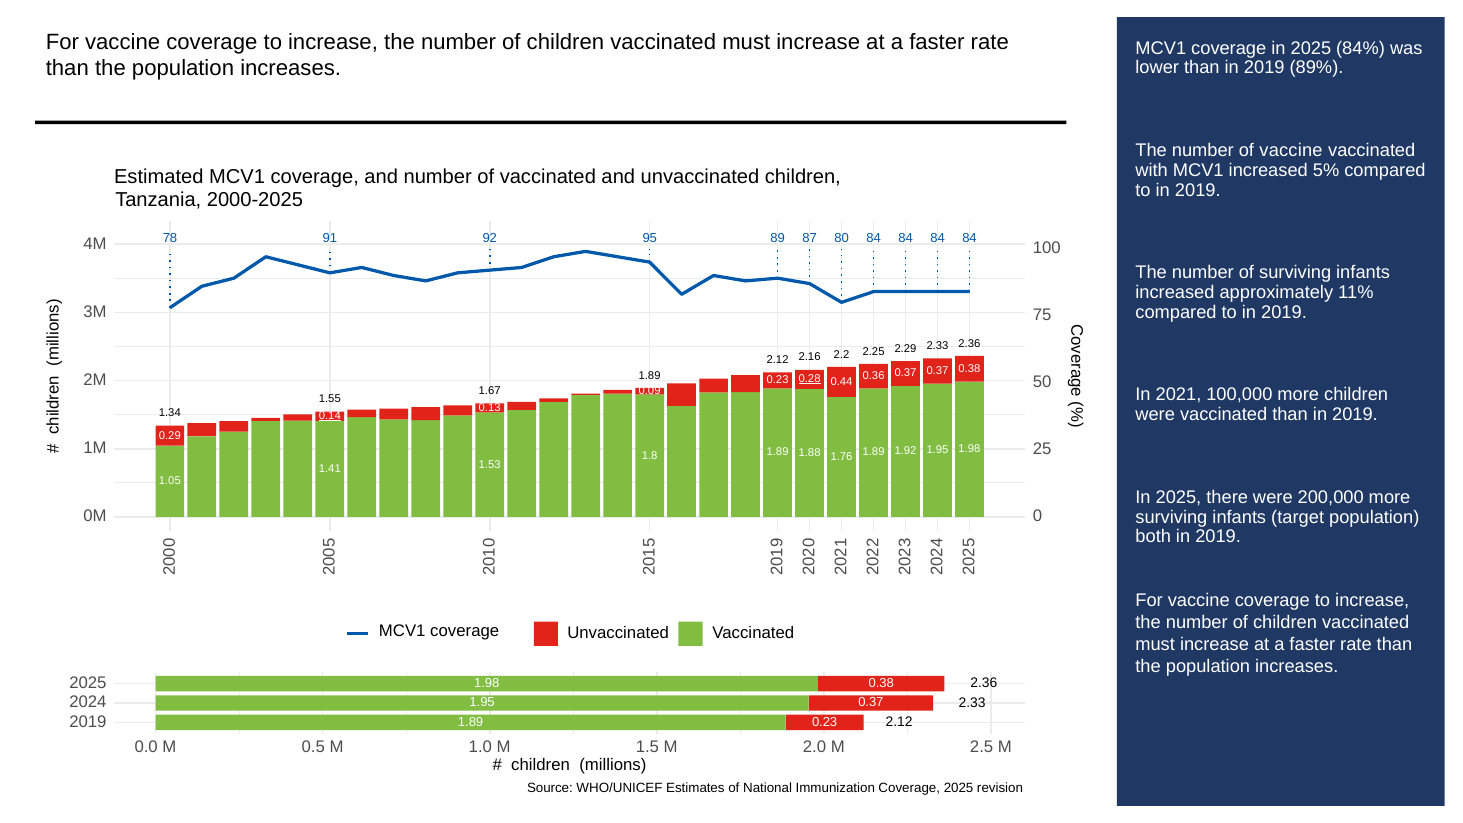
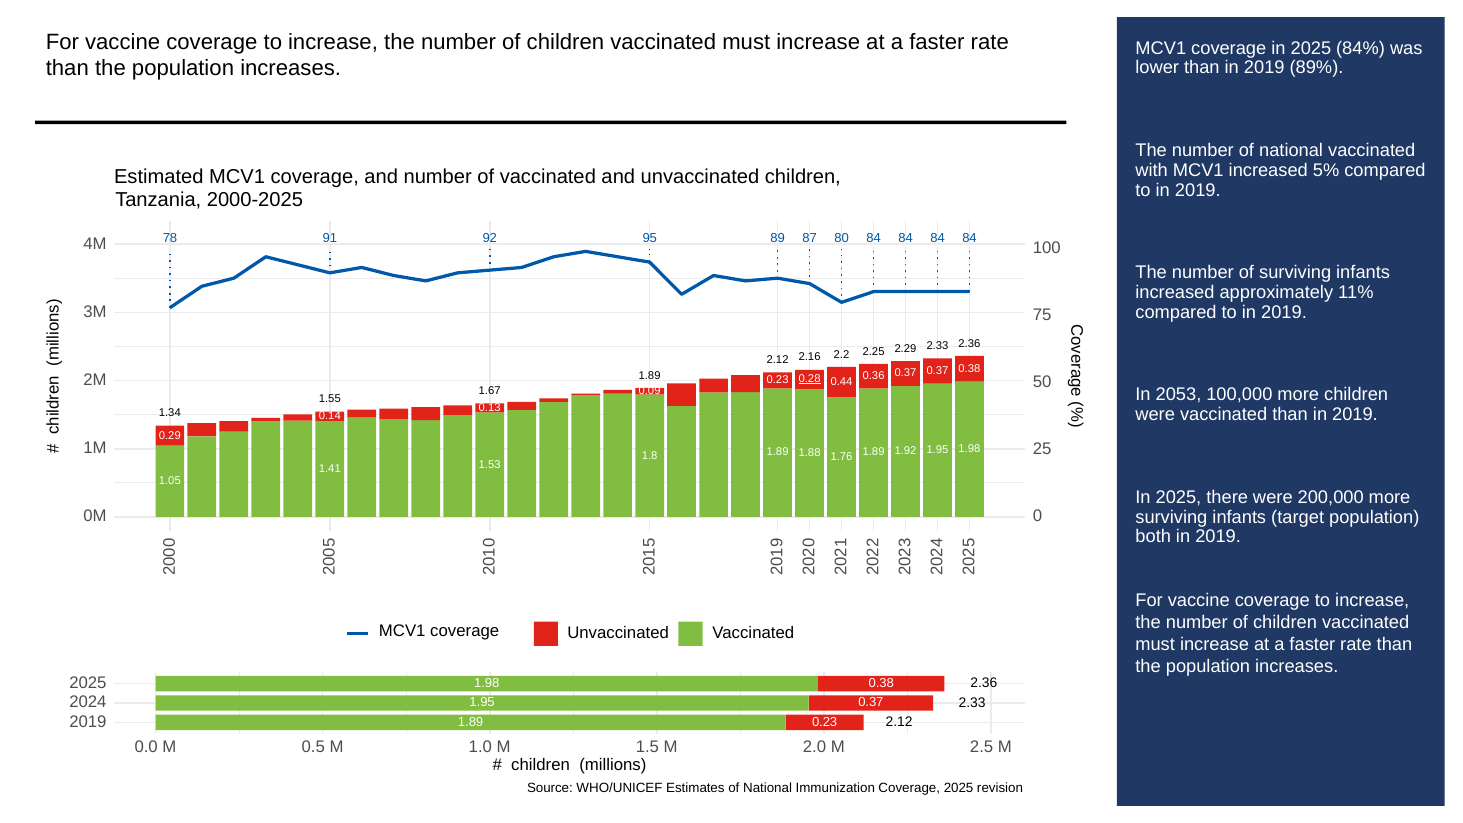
number of vaccine: vaccine -> national
2021: 2021 -> 2053
0.14 underline: present -> none
